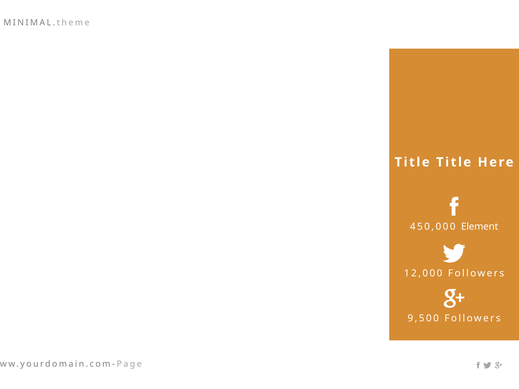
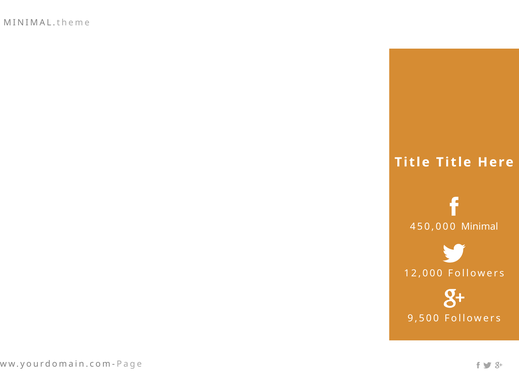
Element: Element -> Minimal
